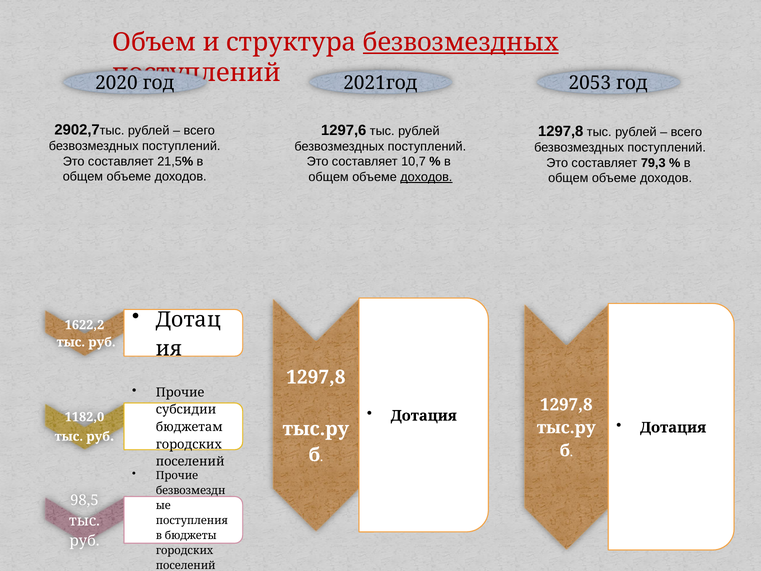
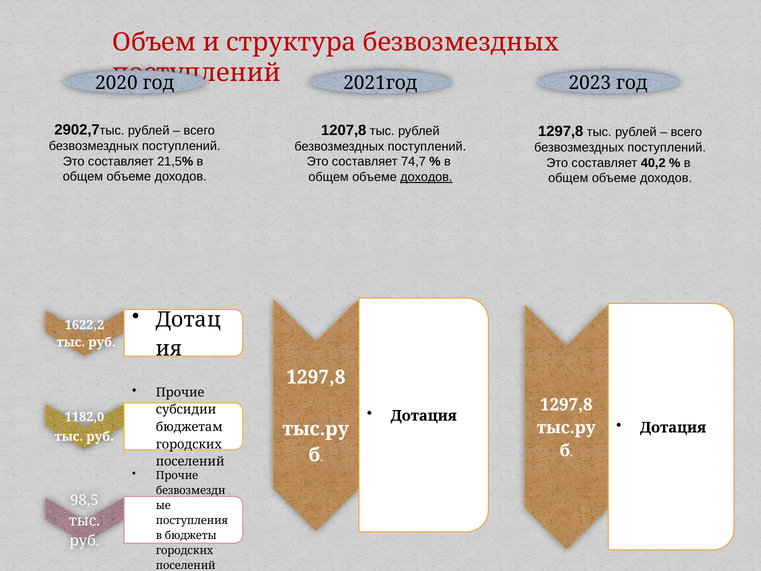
безвозмездных at (461, 42) underline: present -> none
2053: 2053 -> 2023
1297,6: 1297,6 -> 1207,8
10,7: 10,7 -> 74,7
79,3: 79,3 -> 40,2
